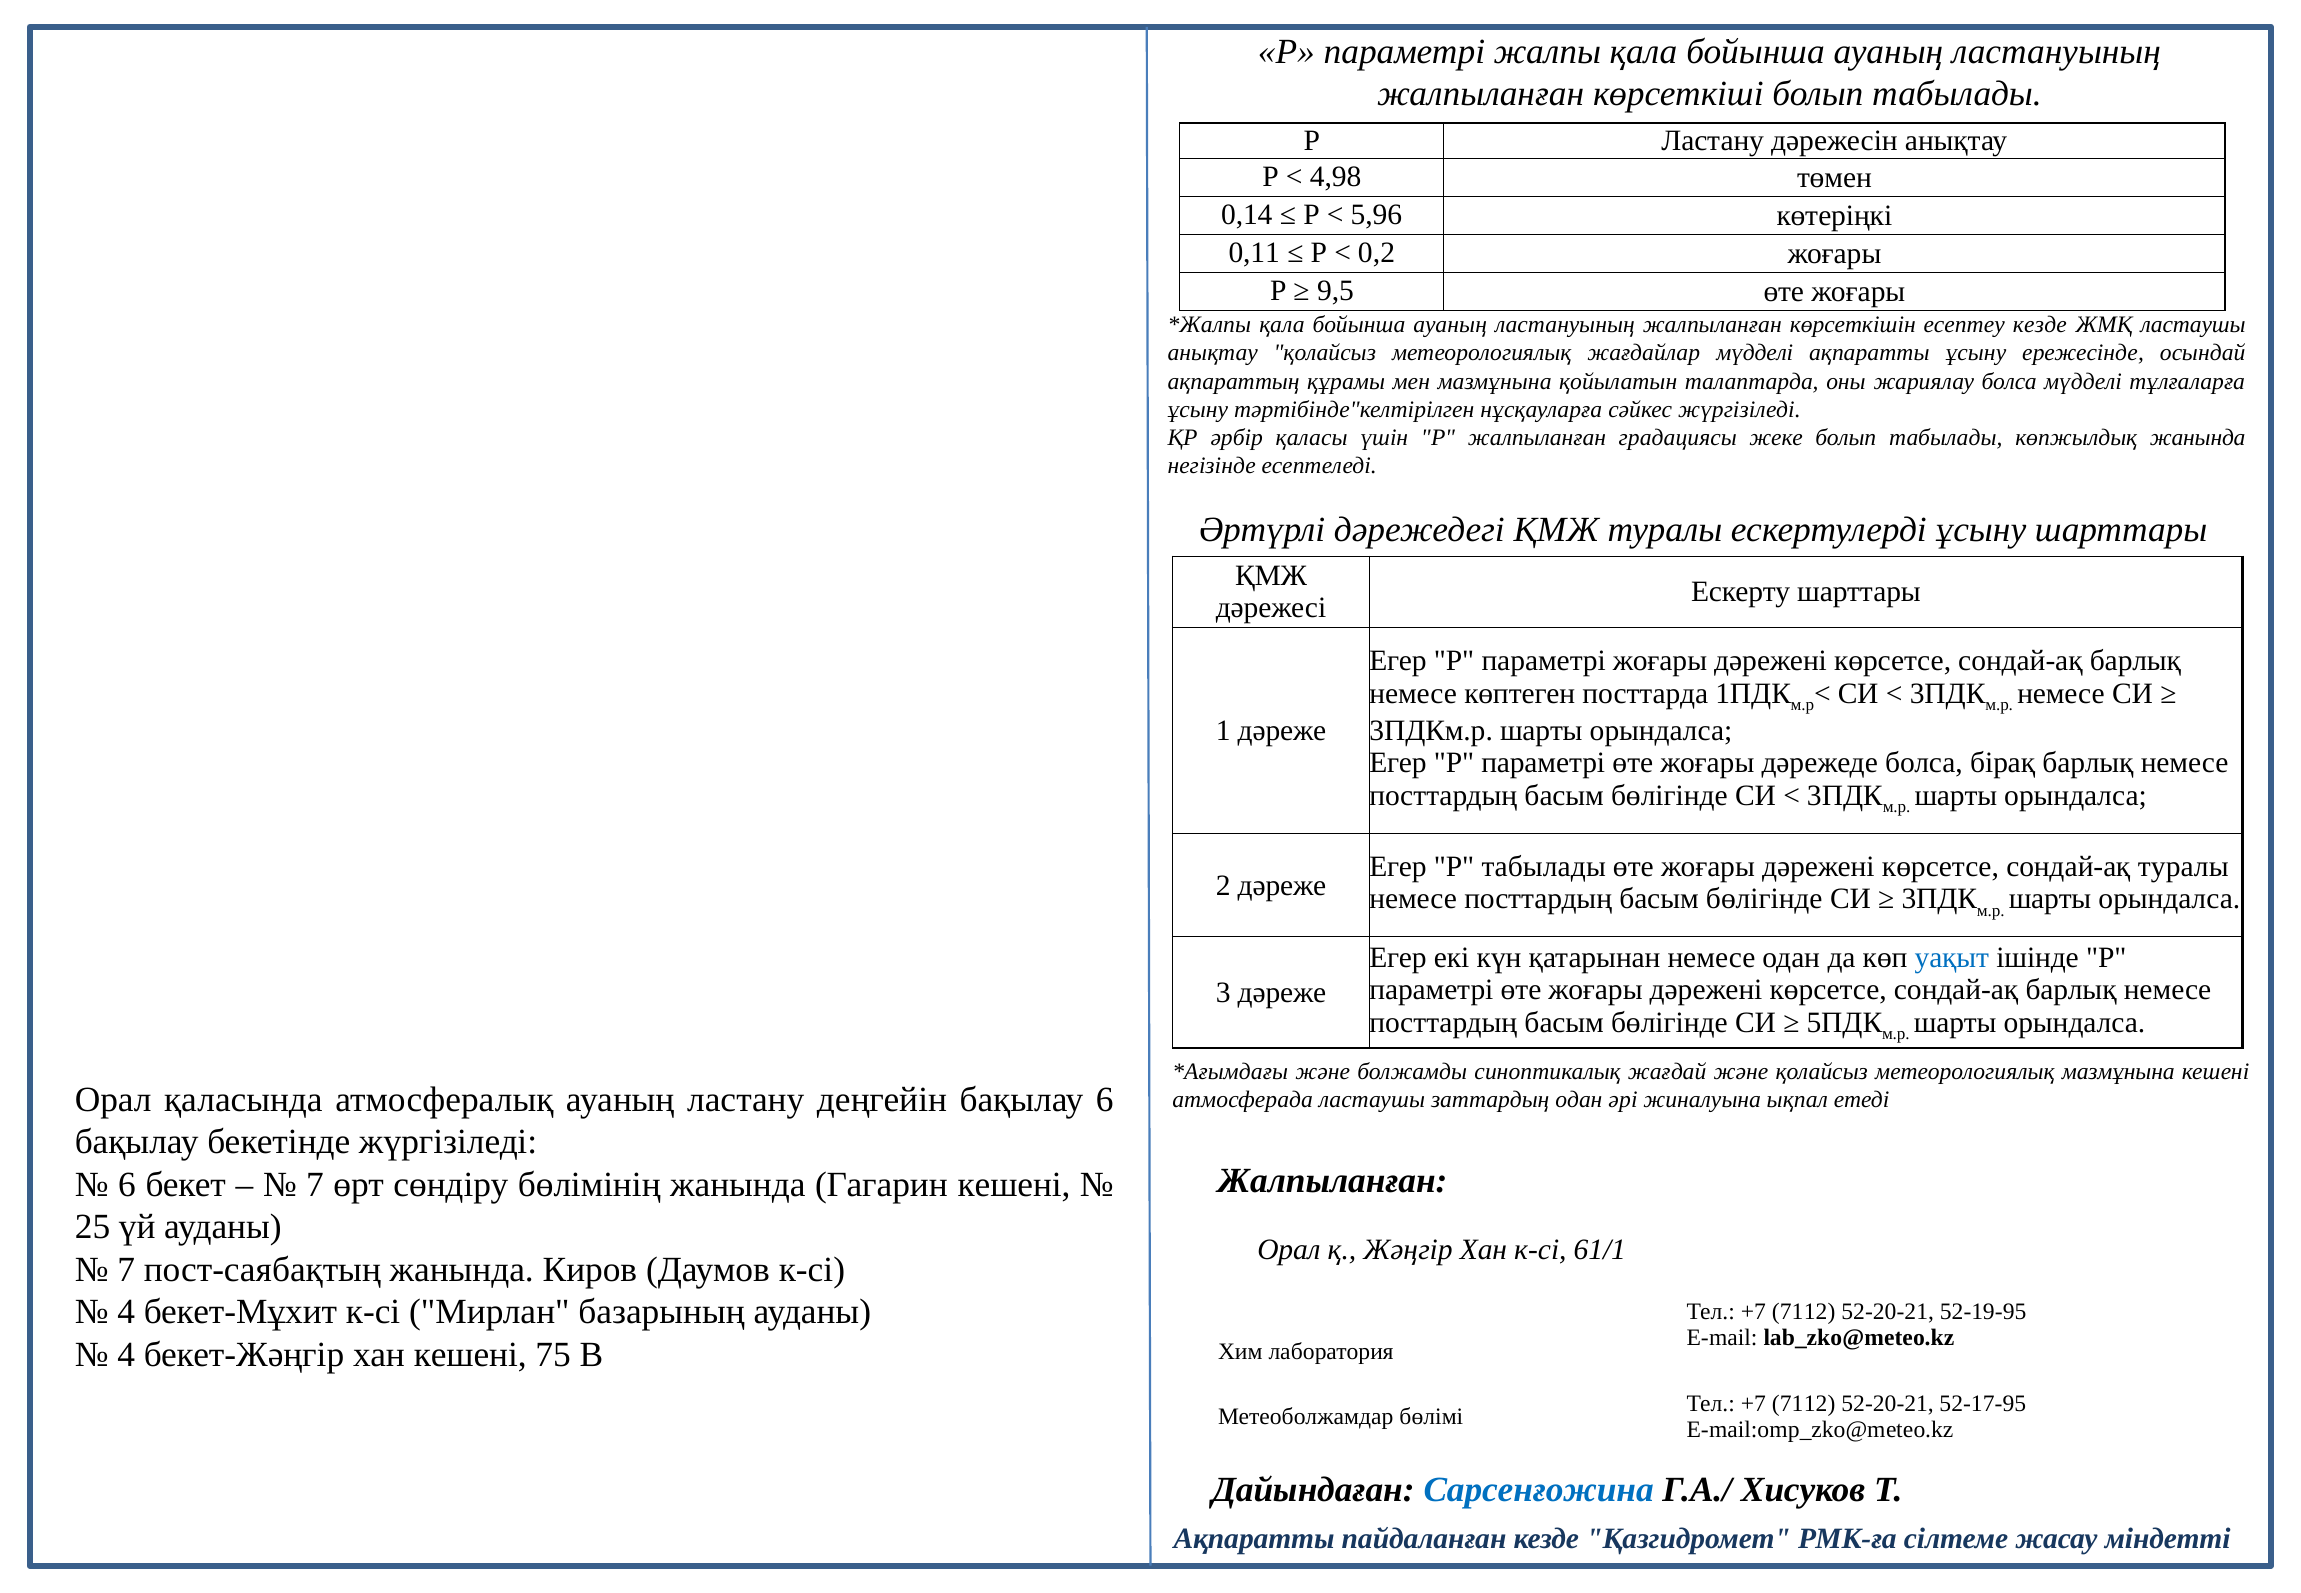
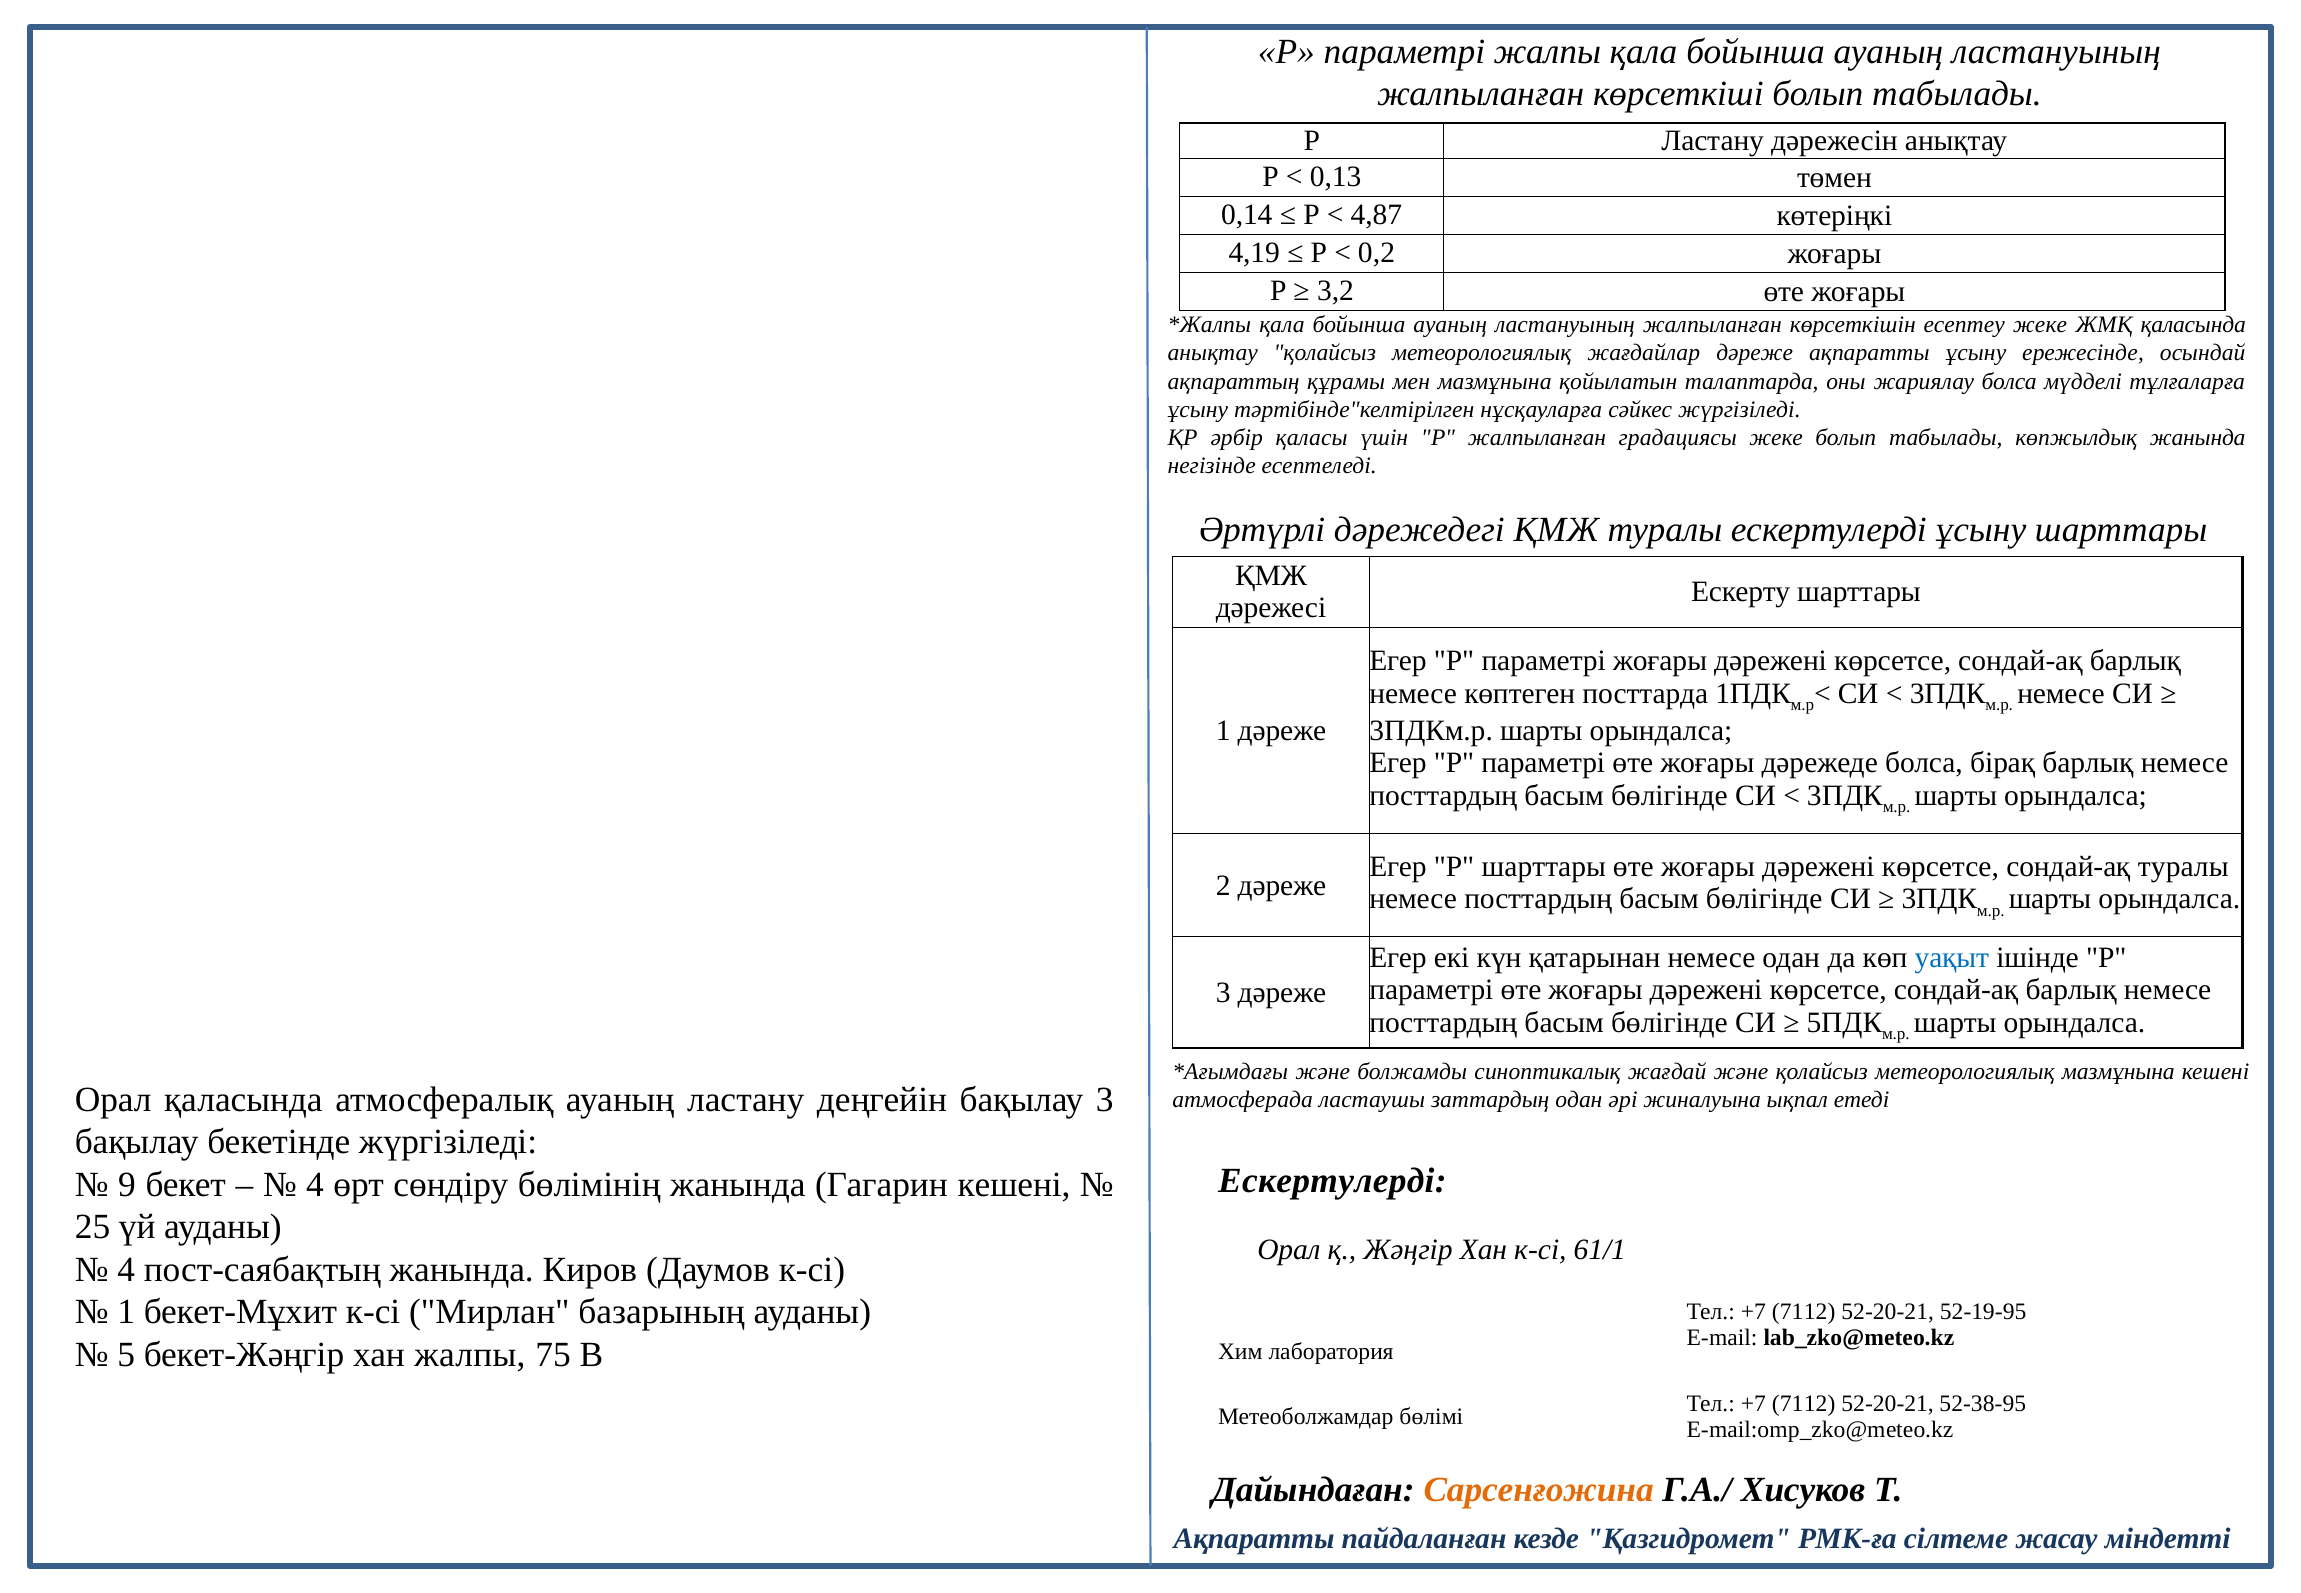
4,98: 4,98 -> 0,13
5,96: 5,96 -> 4,87
0,11: 0,11 -> 4,19
9,5: 9,5 -> 3,2
есептеу кезде: кезде -> жеке
ЖМҚ ластаушы: ластаушы -> қаласында
жағдайлар мүдделі: мүдделі -> дәреже
Р табылады: табылады -> шарттары
бақылау 6: 6 -> 3
Жалпыланған at (1333, 1181): Жалпыланған -> Ескертулерді
6 at (127, 1185): 6 -> 9
7 at (315, 1185): 7 -> 4
7 at (126, 1270): 7 -> 4
4 at (126, 1312): 4 -> 1
4 at (126, 1355): 4 -> 5
хан кешені: кешені -> жалпы
52-17-95: 52-17-95 -> 52-38-95
Сарсенғожина colour: blue -> orange
